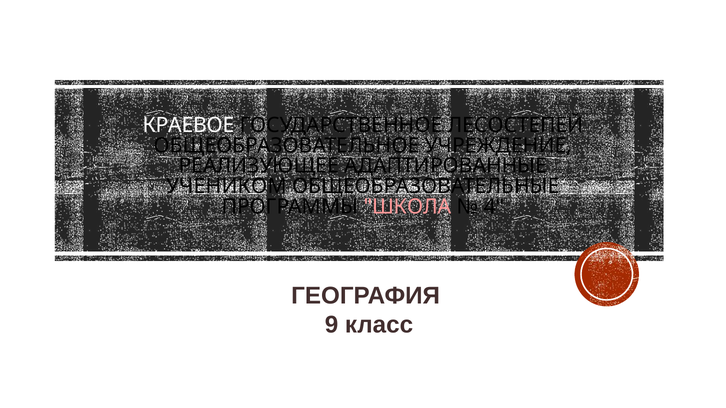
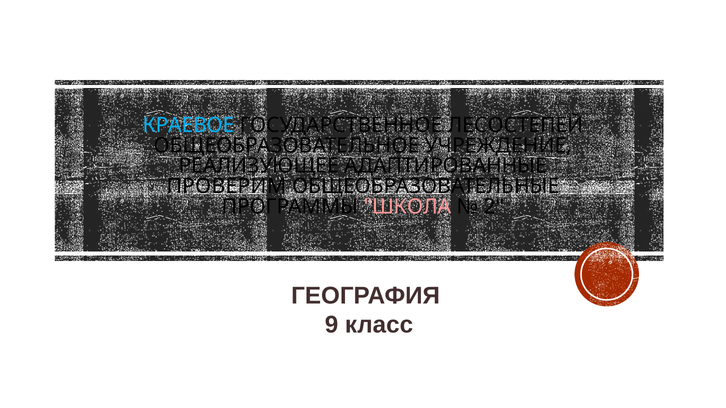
КРАЕВОЕ colour: white -> light blue
УЧЕНИКОМ: УЧЕНИКОМ -> ПРОВЕРИМ
4: 4 -> 2
